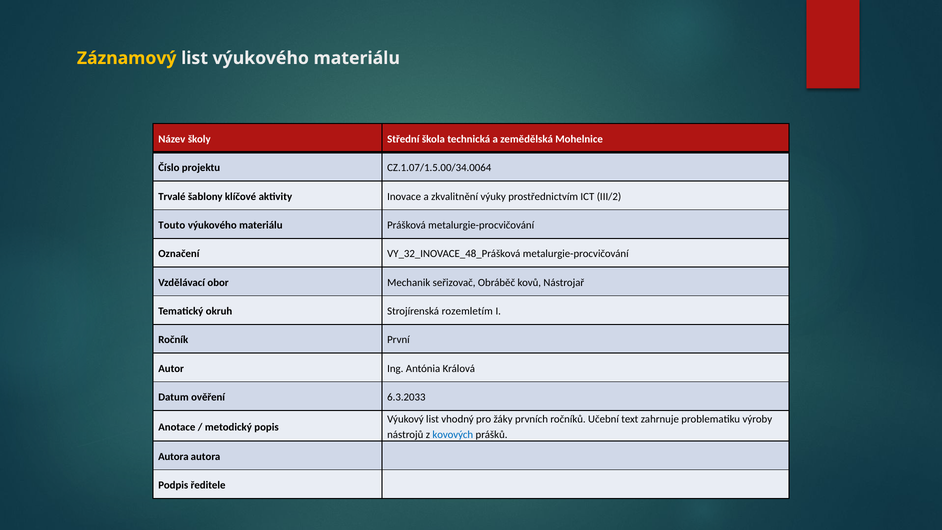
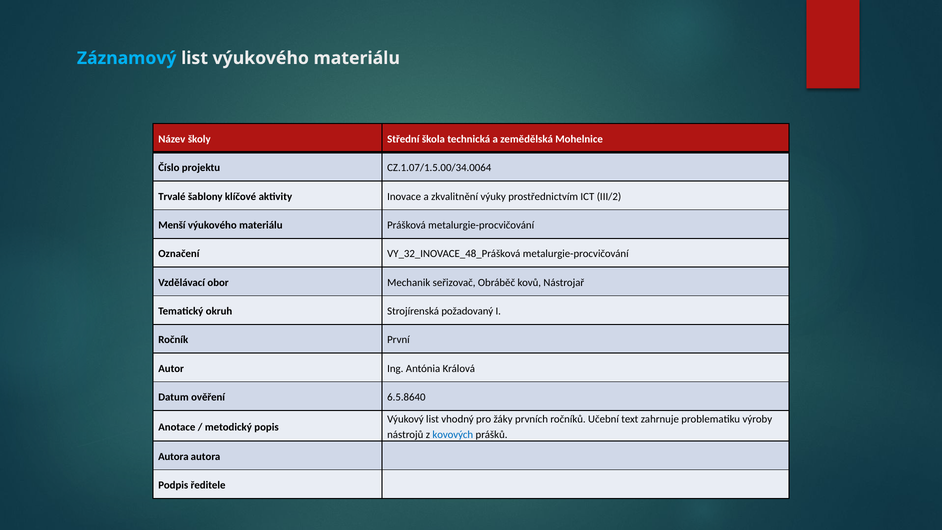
Záznamový colour: yellow -> light blue
Touto: Touto -> Menší
rozemletím: rozemletím -> požadovaný
6.3.2033: 6.3.2033 -> 6.5.8640
